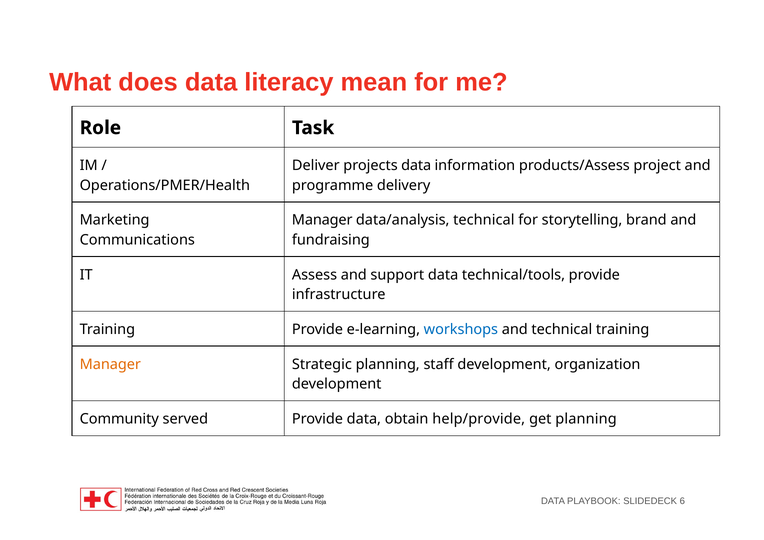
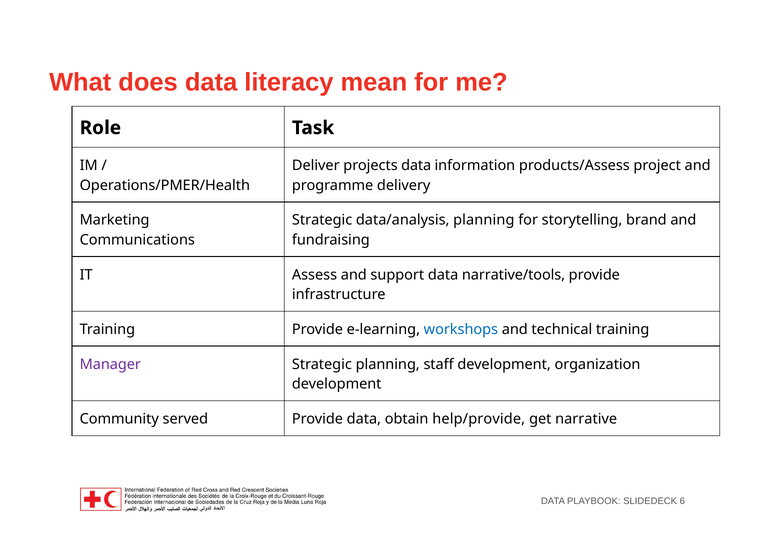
Manager at (322, 220): Manager -> Strategic
data/analysis technical: technical -> planning
technical/tools: technical/tools -> narrative/tools
Manager at (110, 365) colour: orange -> purple
get planning: planning -> narrative
